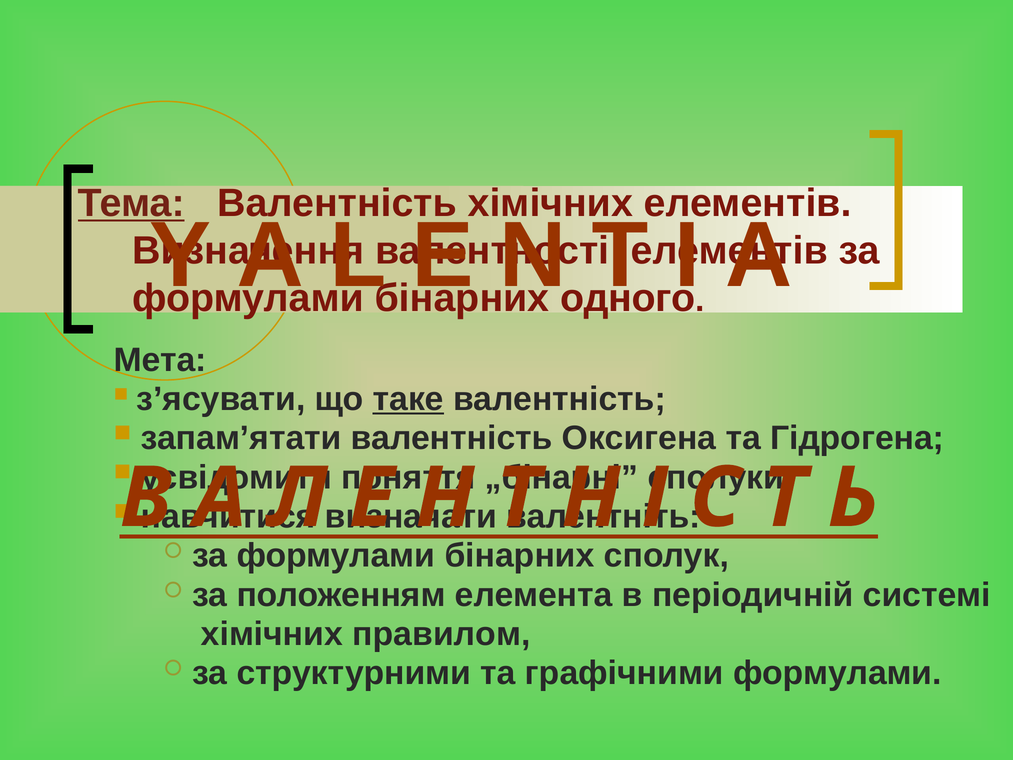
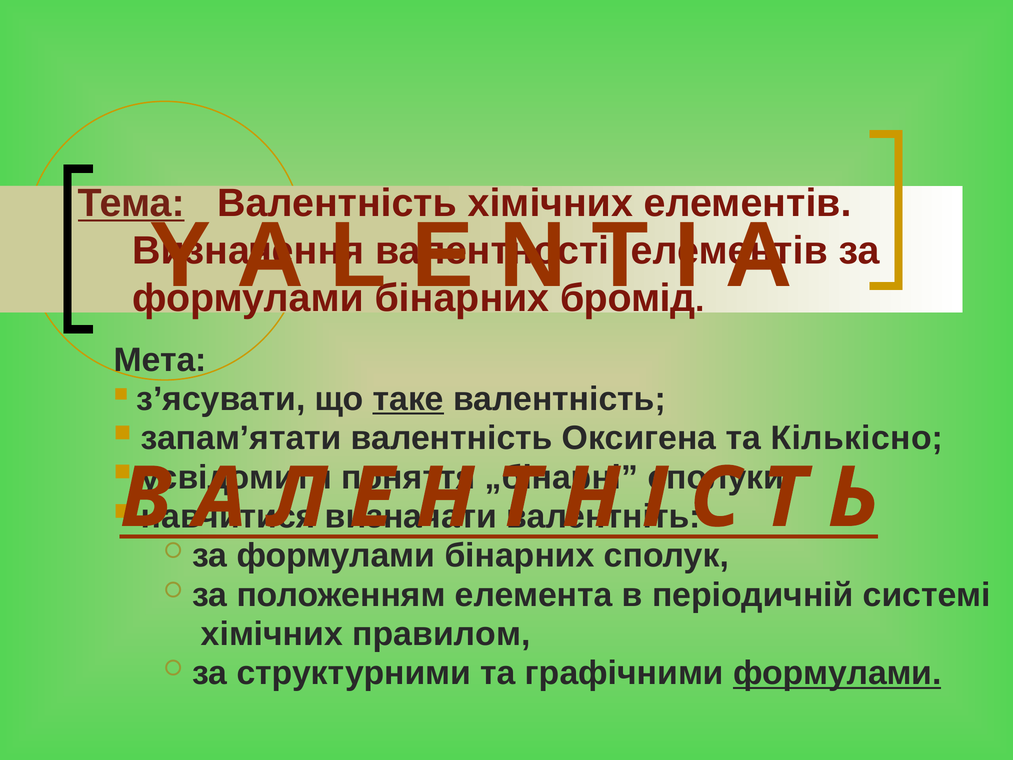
одного: одного -> бромід
Гідрогена: Гідрогена -> Кількісно
формулами at (837, 673) underline: none -> present
